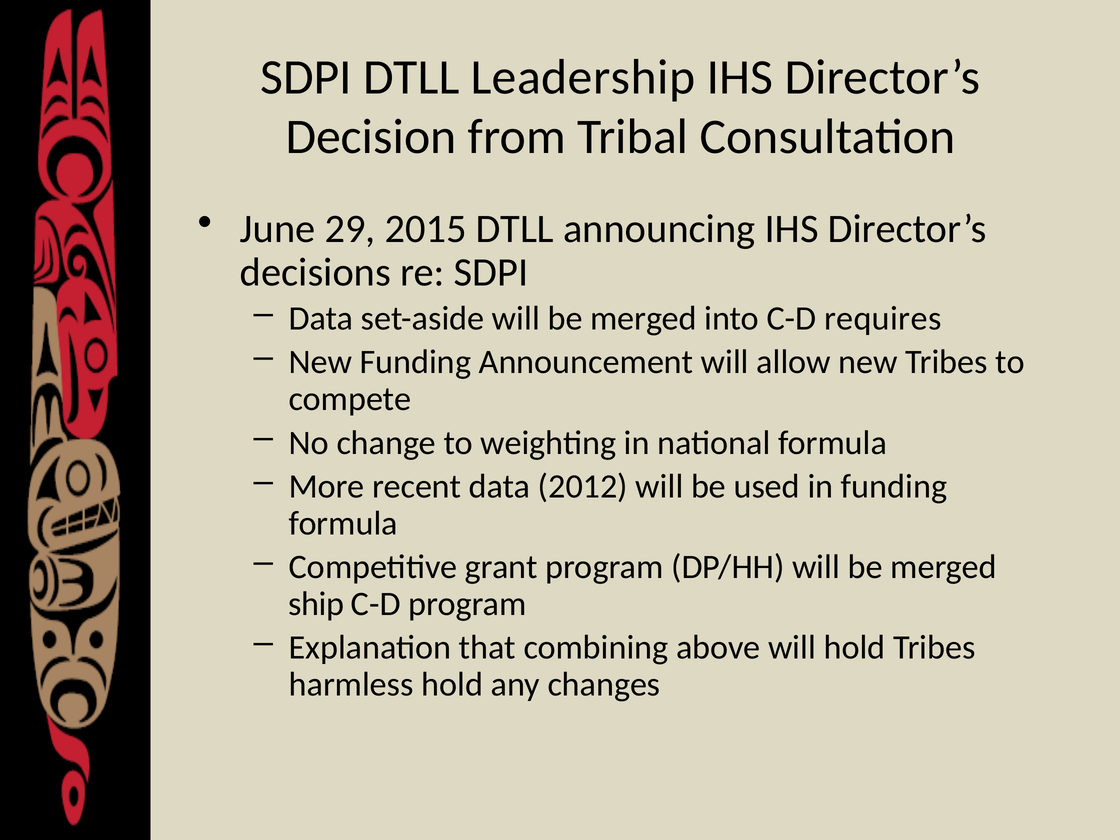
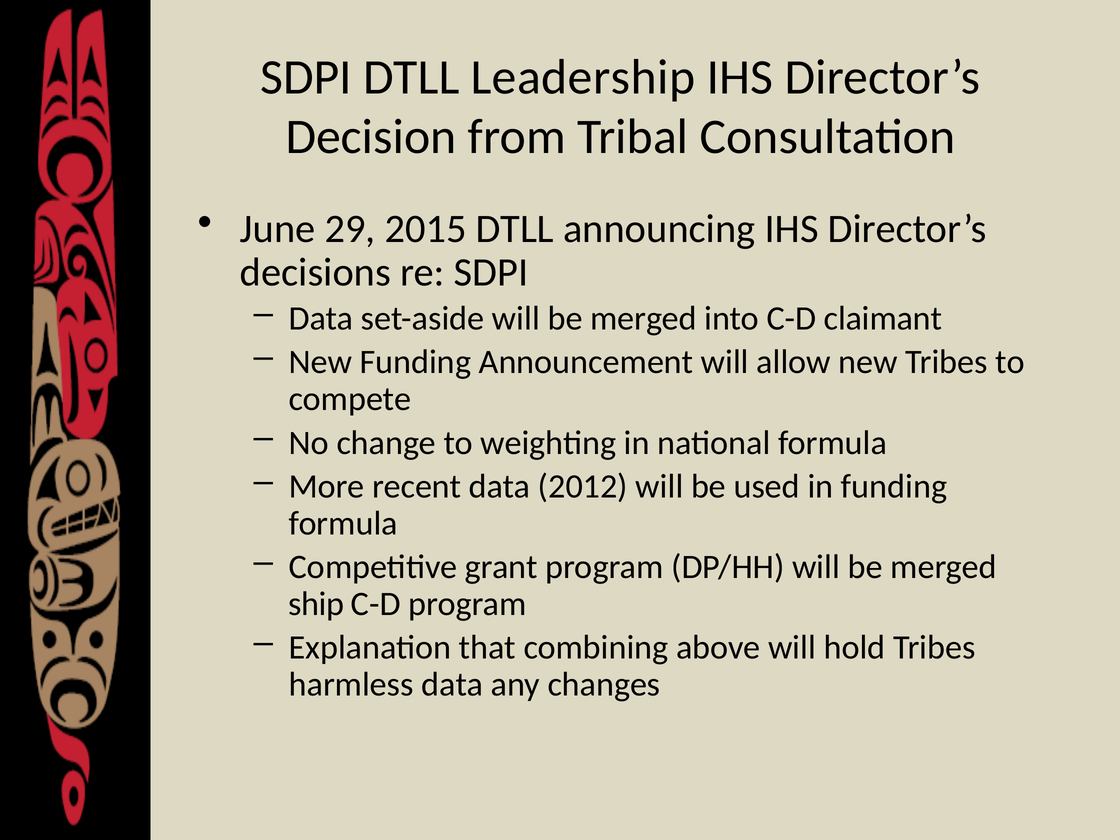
requires: requires -> claimant
harmless hold: hold -> data
